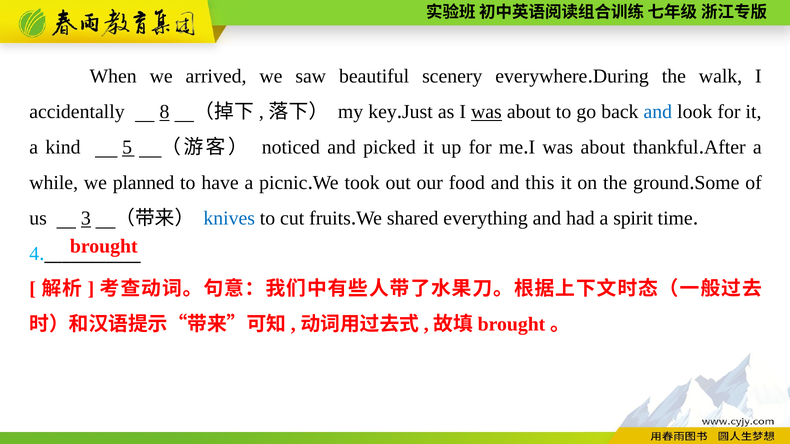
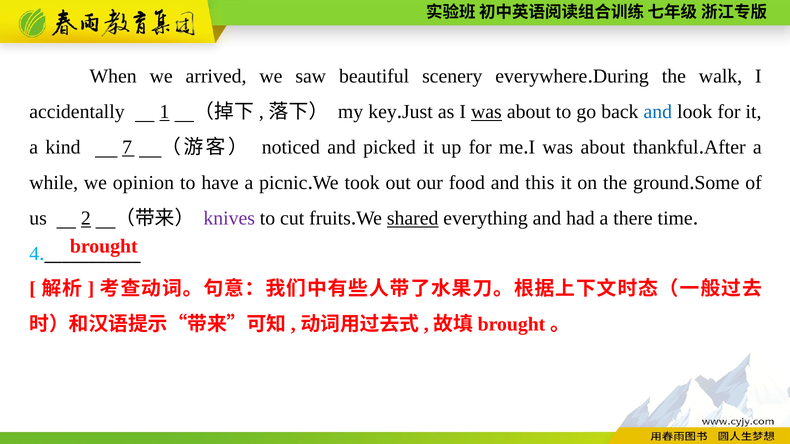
8: 8 -> 1
5: 5 -> 7
planned: planned -> opinion
3: 3 -> 2
knives colour: blue -> purple
shared underline: none -> present
spirit: spirit -> there
